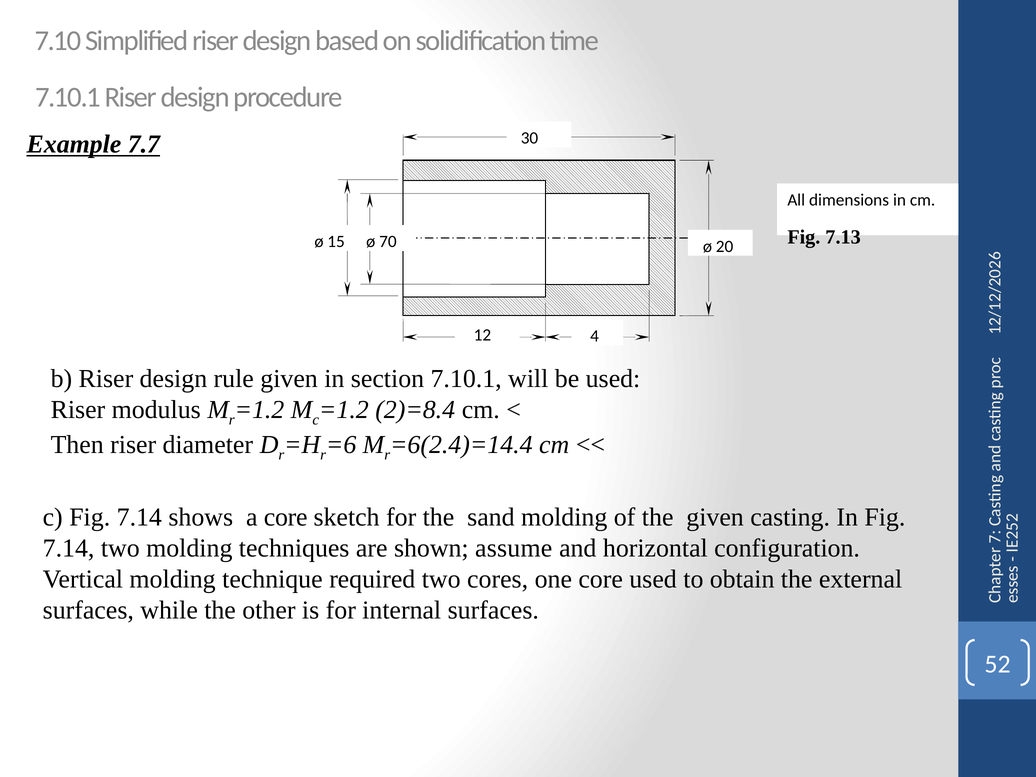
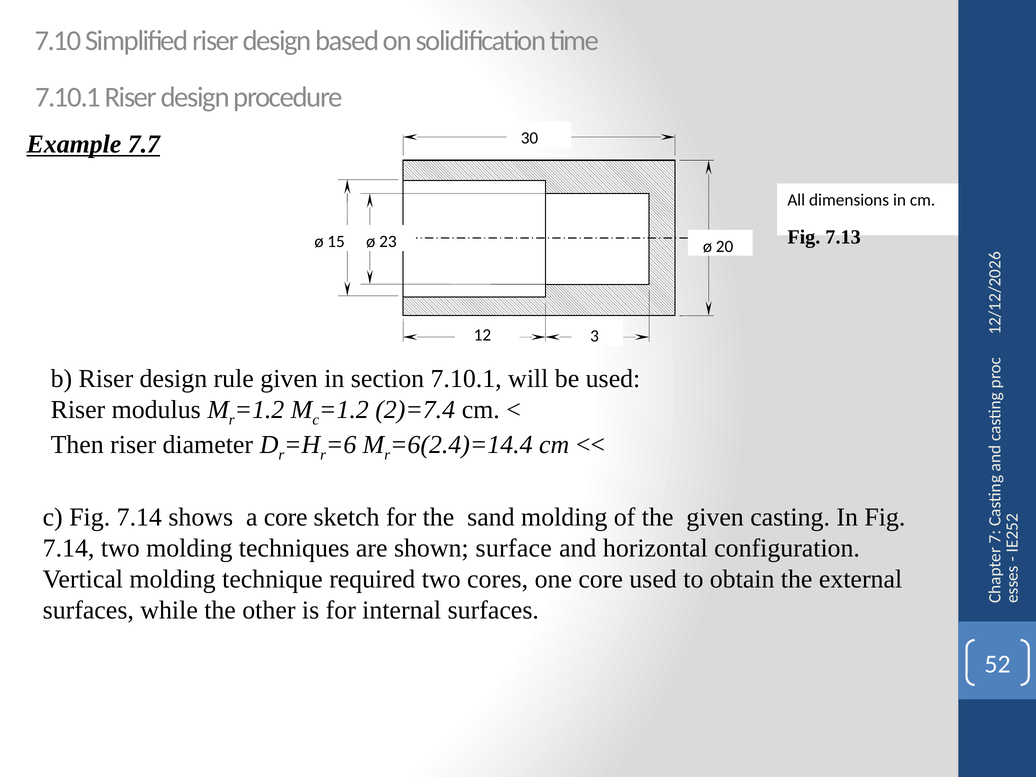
70: 70 -> 23
4: 4 -> 3
2)=8.4: 2)=8.4 -> 2)=7.4
assume: assume -> surface
